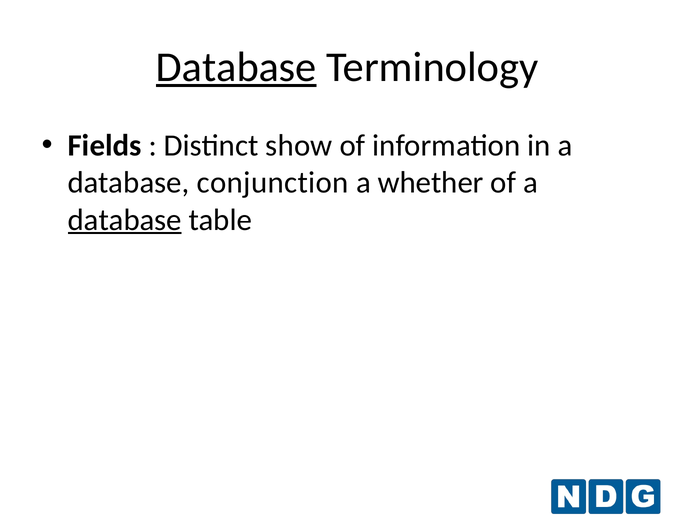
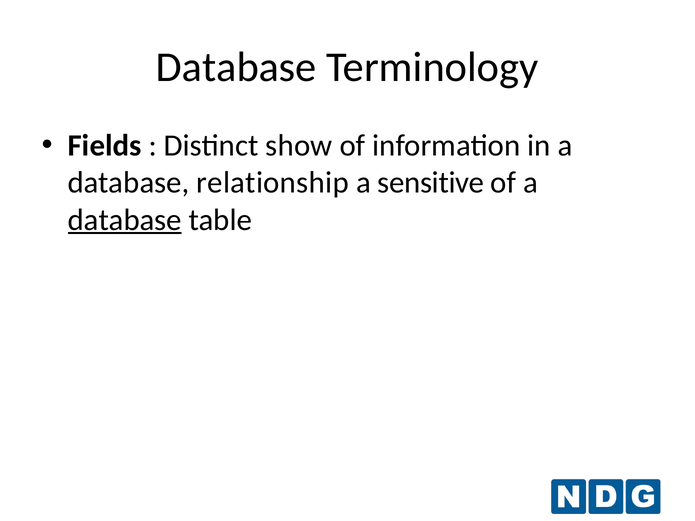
Database at (236, 67) underline: present -> none
conjunction: conjunction -> relationship
whether: whether -> sensitive
